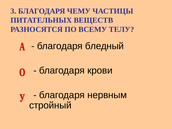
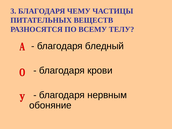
стройный: стройный -> обоняние
